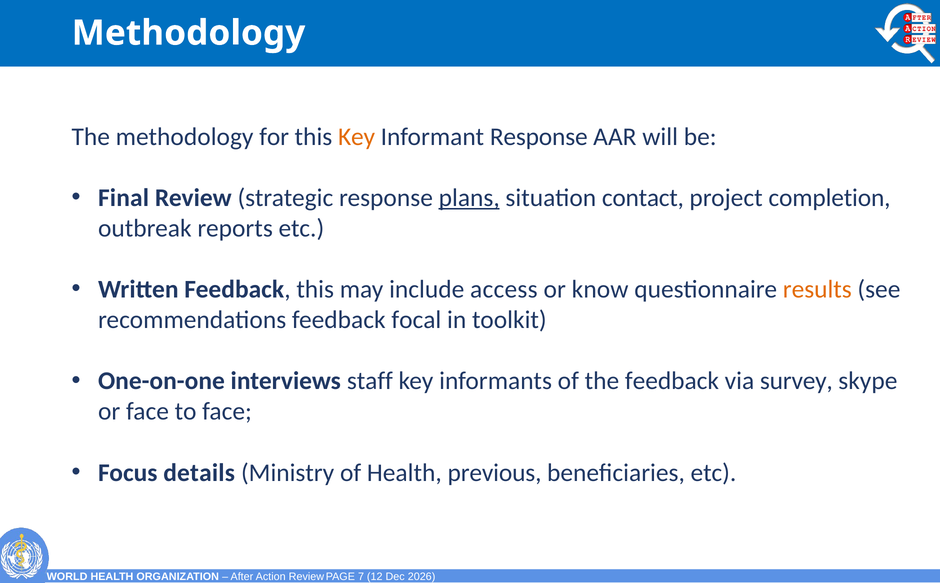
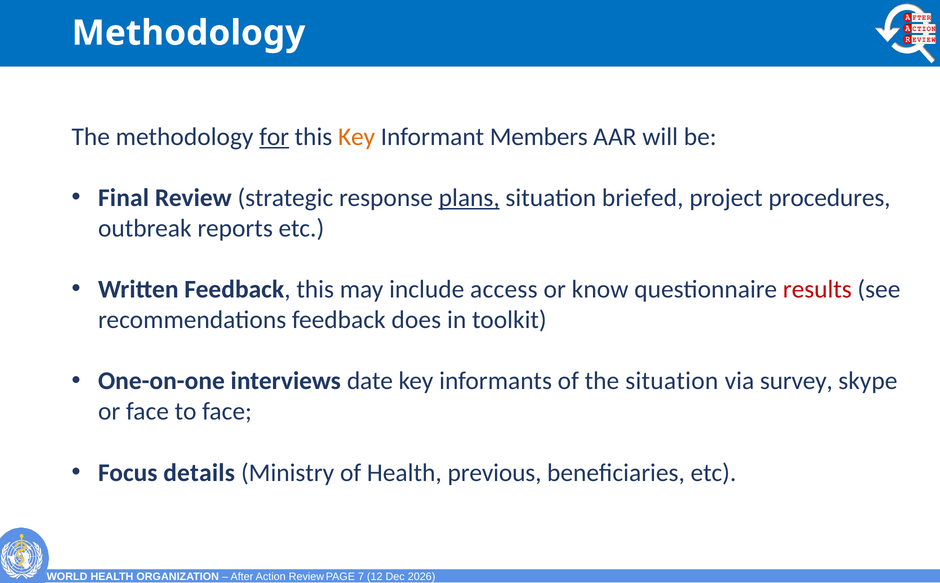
for underline: none -> present
Informant Response: Response -> Members
contact: contact -> briefed
completion: completion -> procedures
results colour: orange -> red
focal: focal -> does
staff: staff -> date
the feedback: feedback -> situation
